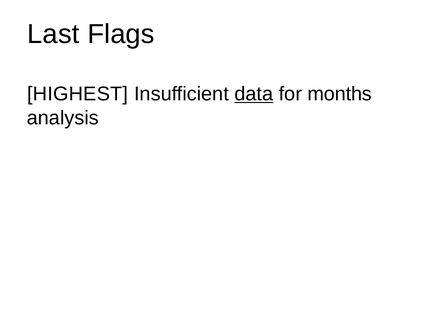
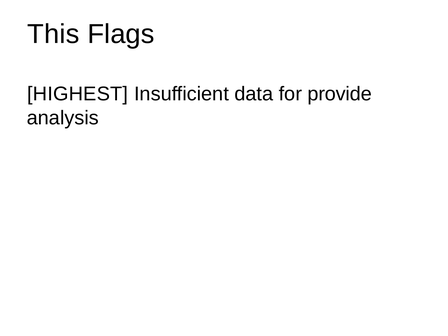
Last: Last -> This
data underline: present -> none
months: months -> provide
